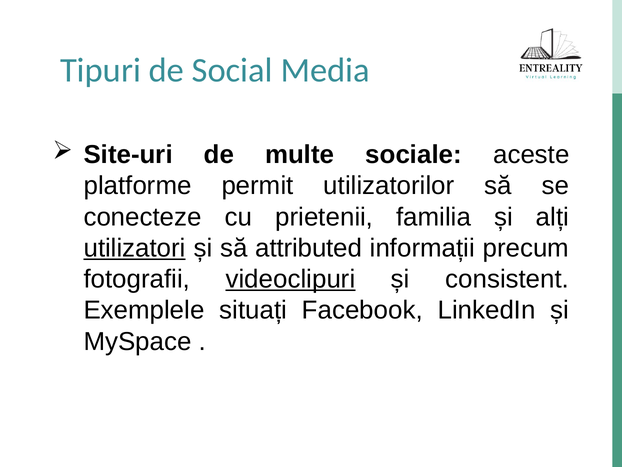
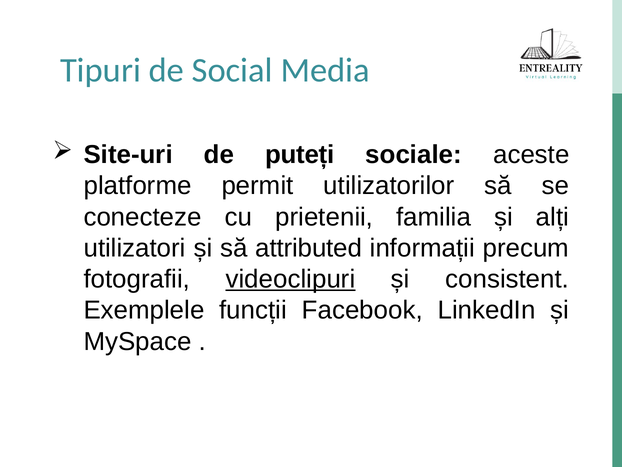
multe: multe -> puteți
utilizatori underline: present -> none
situați: situați -> funcții
